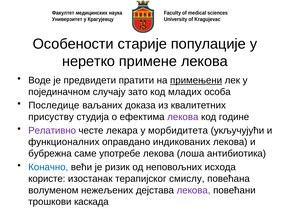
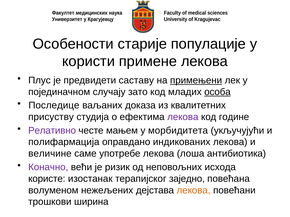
неретко: неретко -> користи
Воде: Воде -> Плус
пратити: пратити -> саставу
особа underline: none -> present
лекара: лекара -> мањем
функционалних: функционалних -> полифармација
бубрежна: бубрежна -> величине
Коначно colour: blue -> purple
смислу: смислу -> заједно
лекова at (194, 191) colour: purple -> orange
каскада: каскада -> ширина
